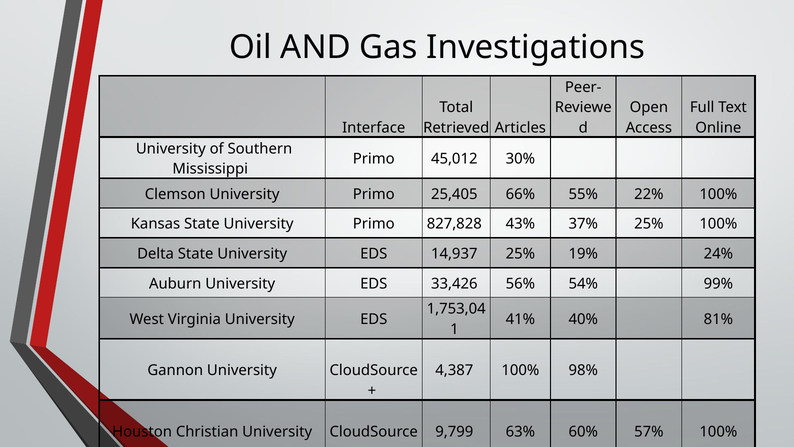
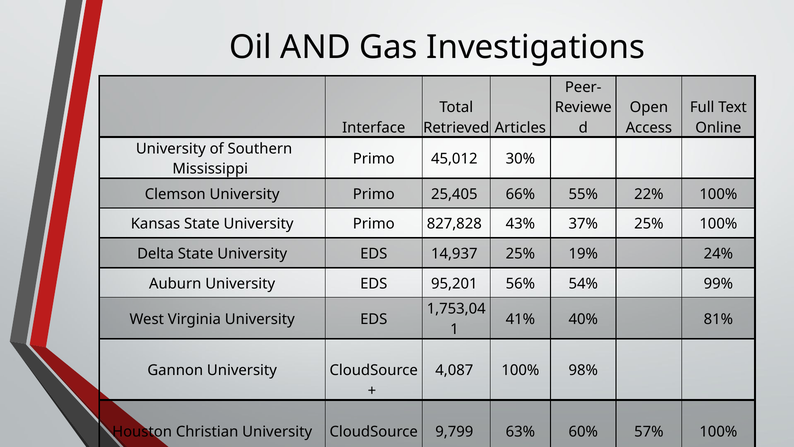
33,426: 33,426 -> 95,201
4,387: 4,387 -> 4,087
